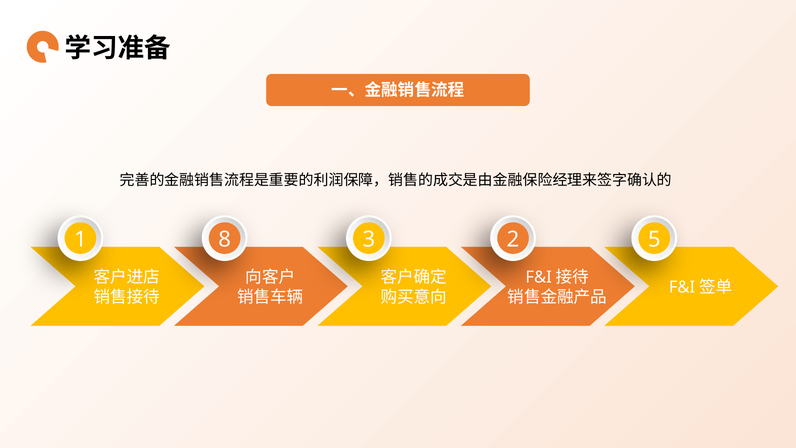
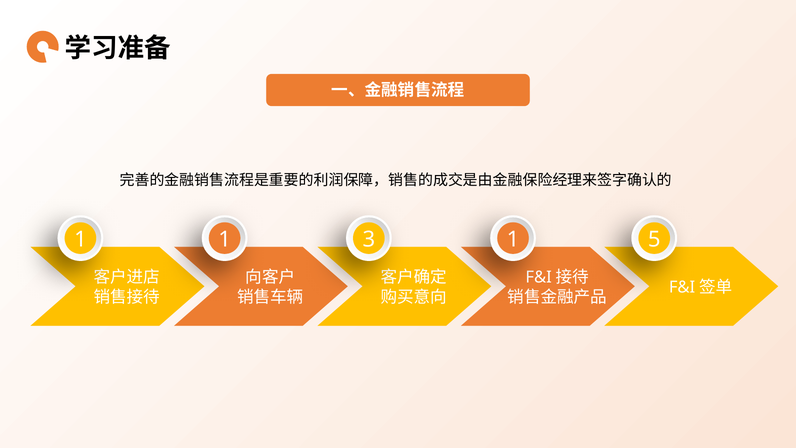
1 8: 8 -> 1
3 2: 2 -> 1
